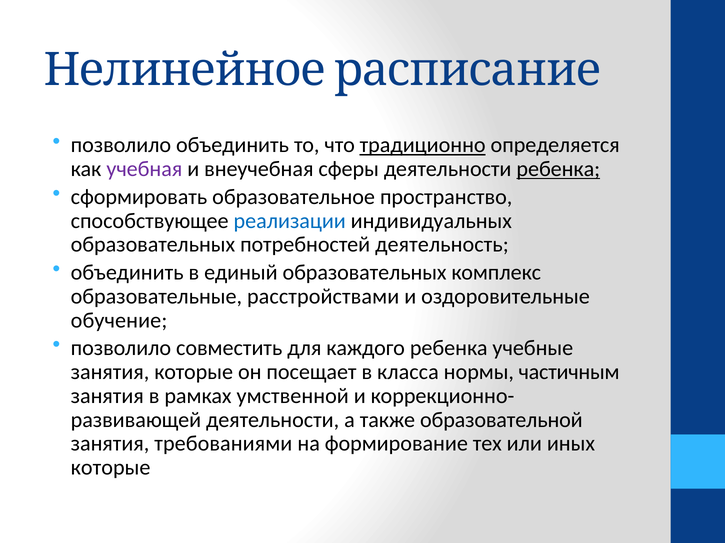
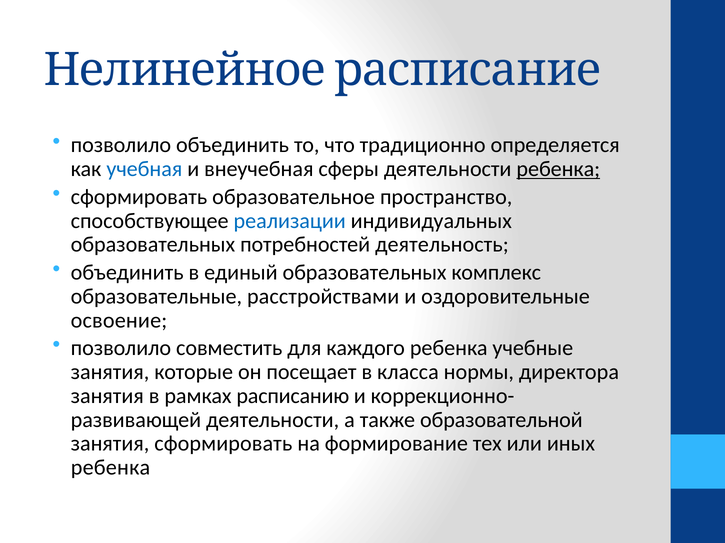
традиционно underline: present -> none
учебная colour: purple -> blue
обучение: обучение -> освоение
частичным: частичным -> директора
умственной: умственной -> расписанию
занятия требованиями: требованиями -> сформировать
которые at (111, 468): которые -> ребенка
